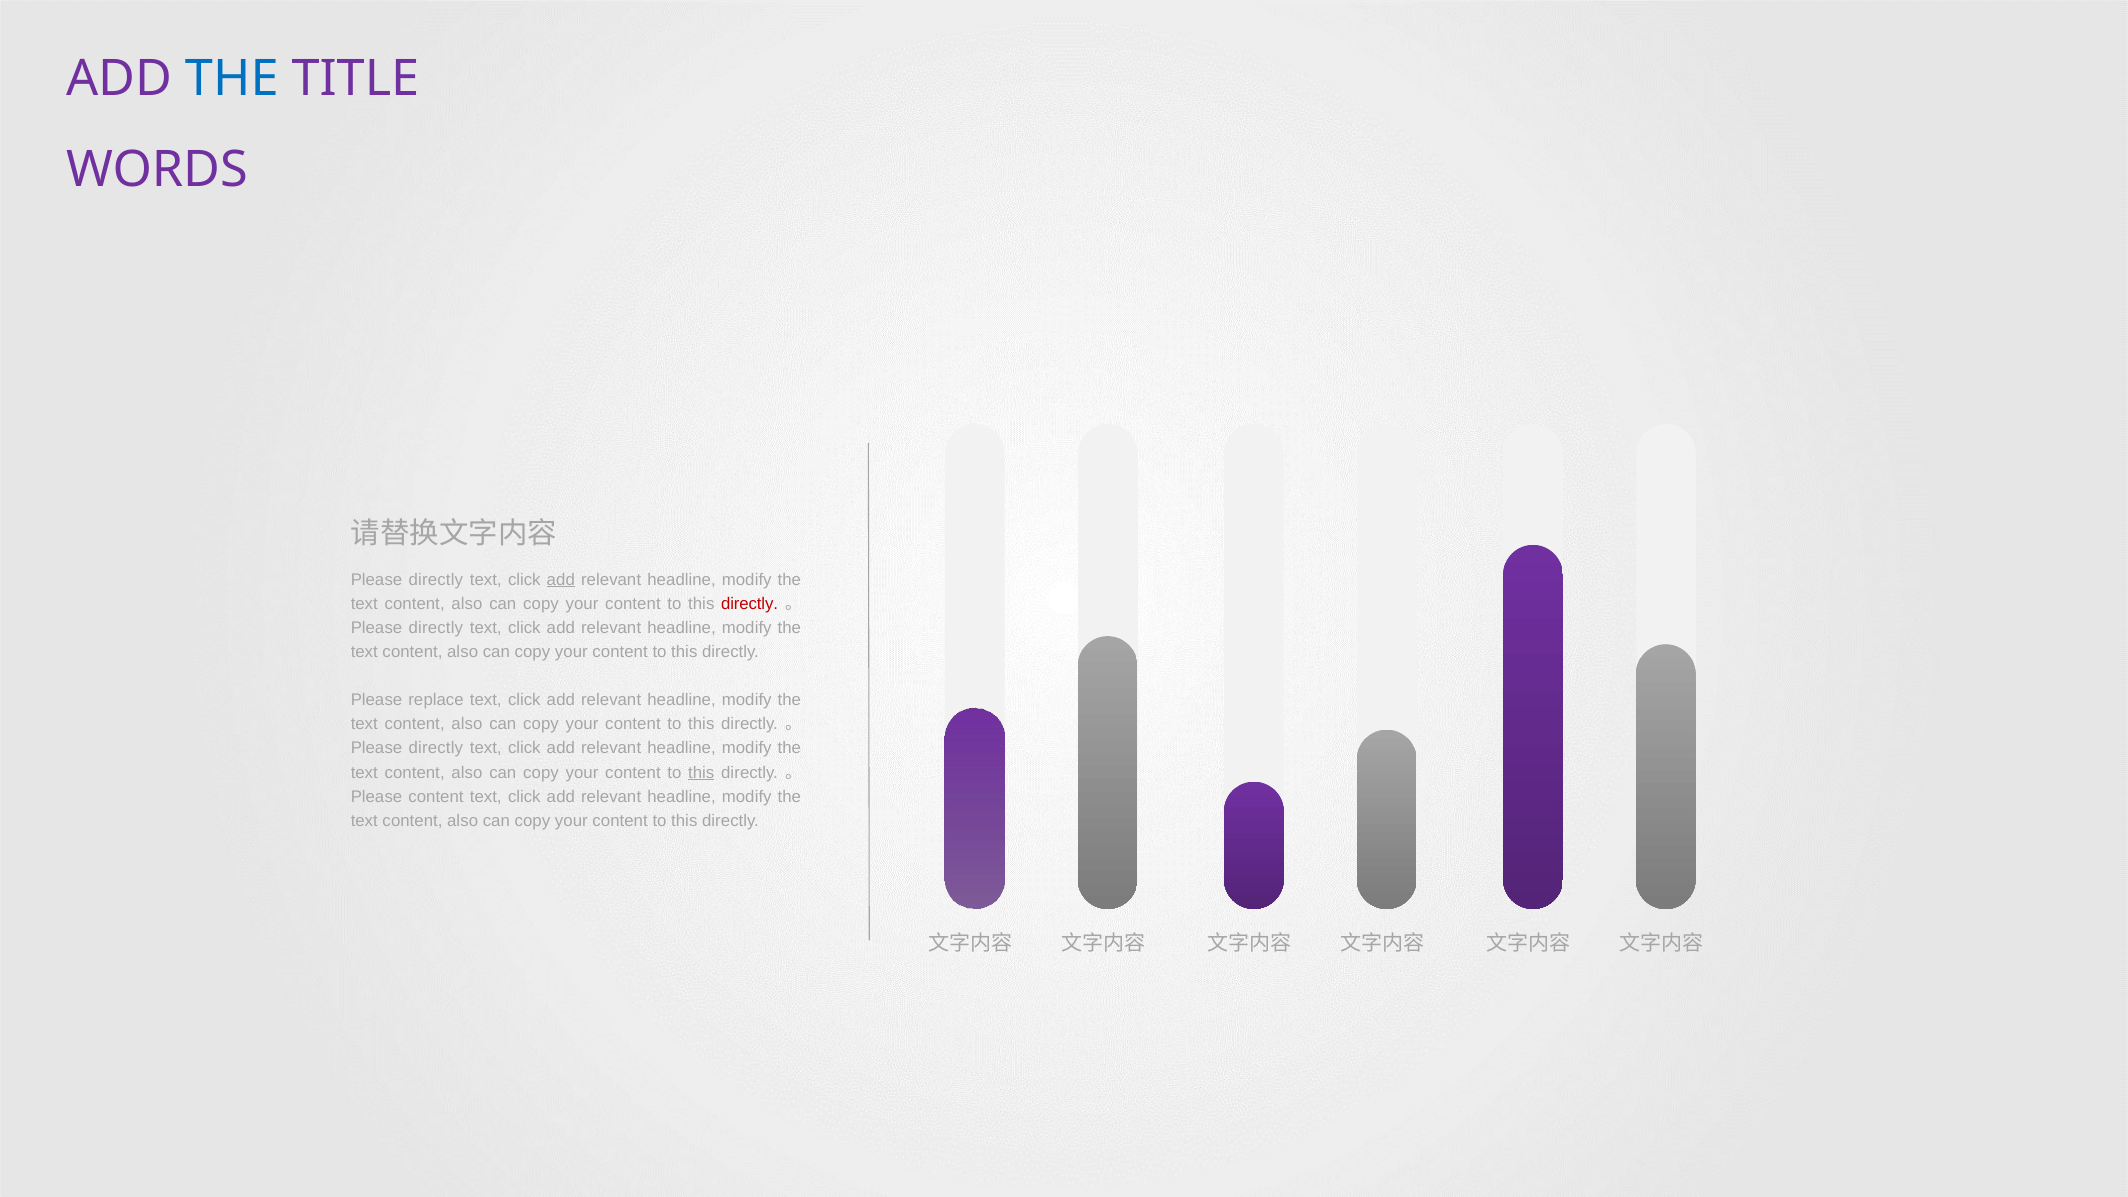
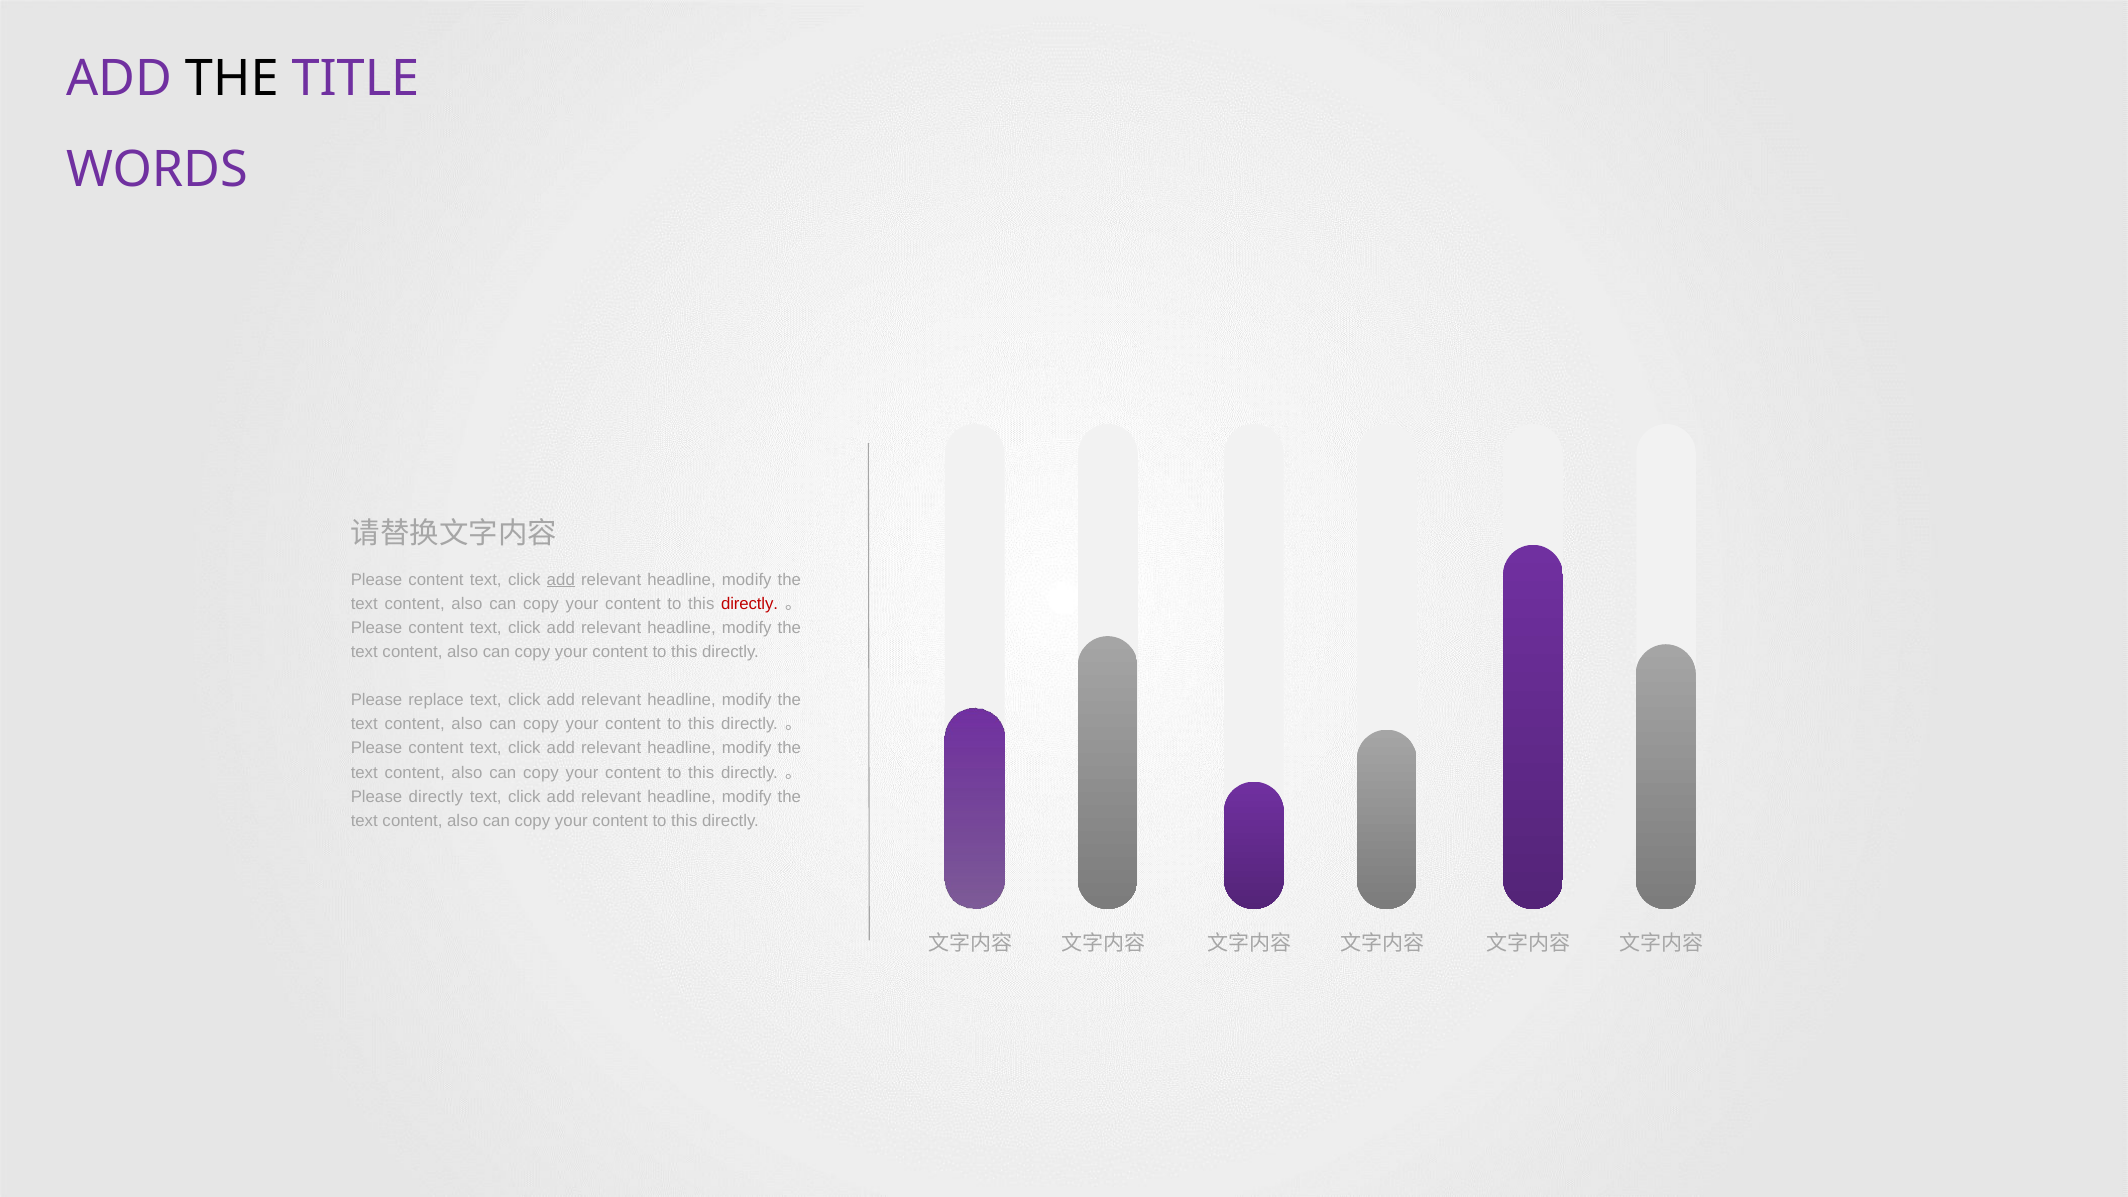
THE at (232, 79) colour: blue -> black
directly at (436, 579): directly -> content
directly at (436, 628): directly -> content
directly at (436, 748): directly -> content
this at (701, 773) underline: present -> none
Please content: content -> directly
